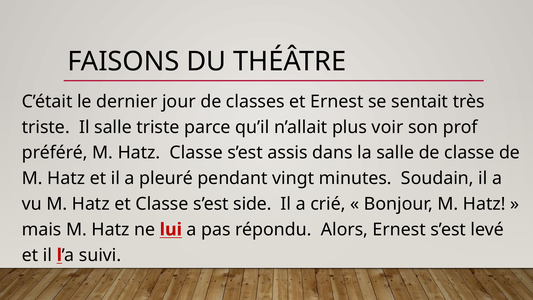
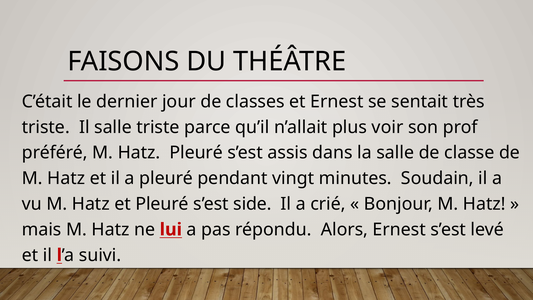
Hatz Classe: Classe -> Pleuré
et Classe: Classe -> Pleuré
